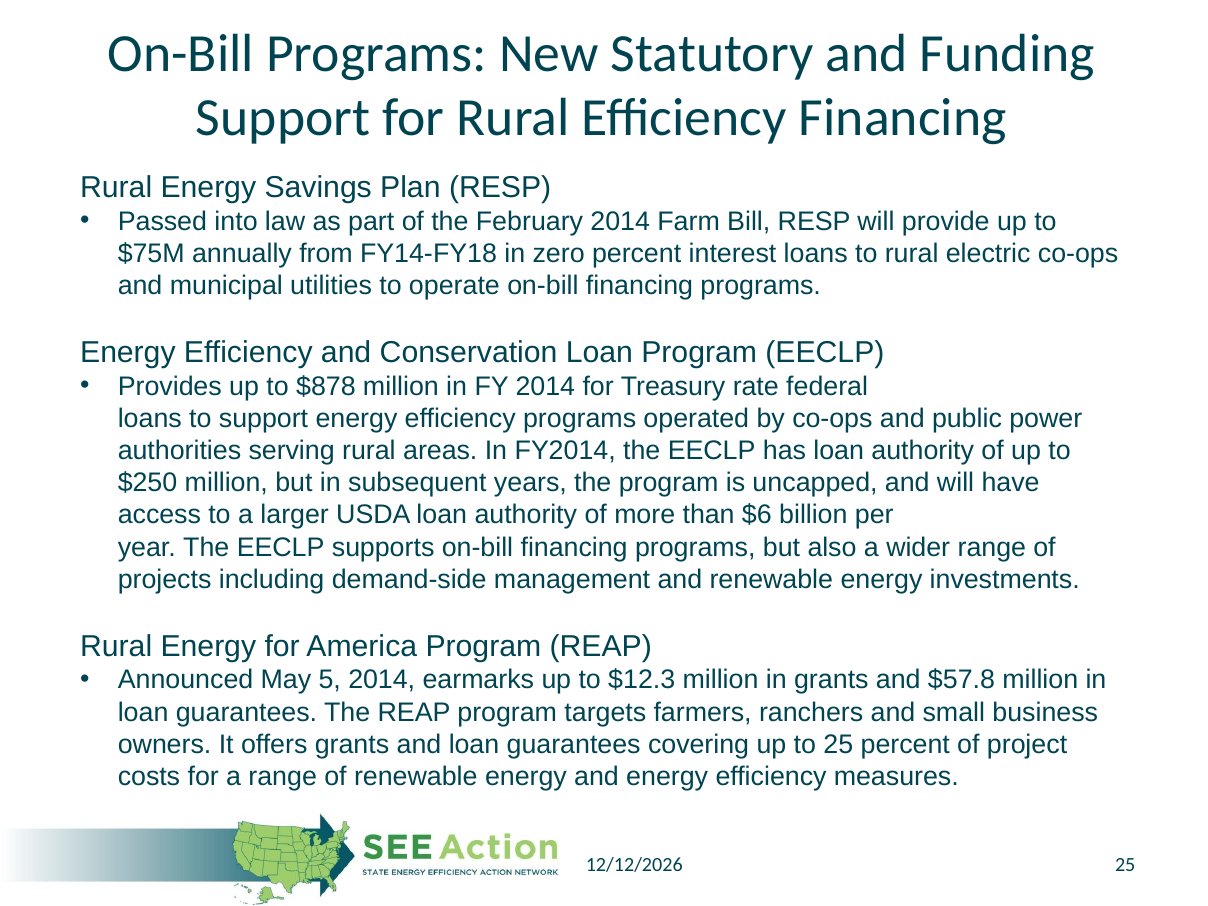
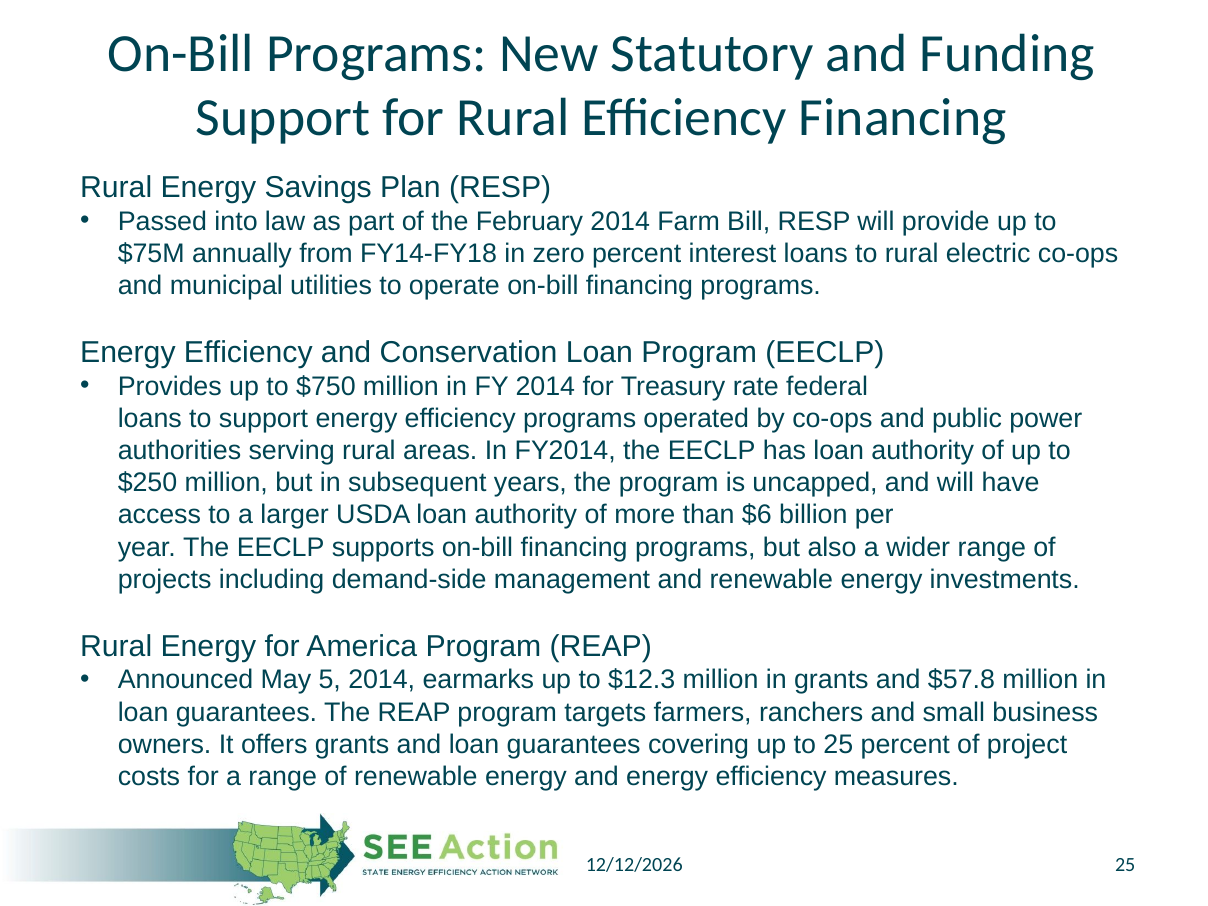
$878: $878 -> $750
